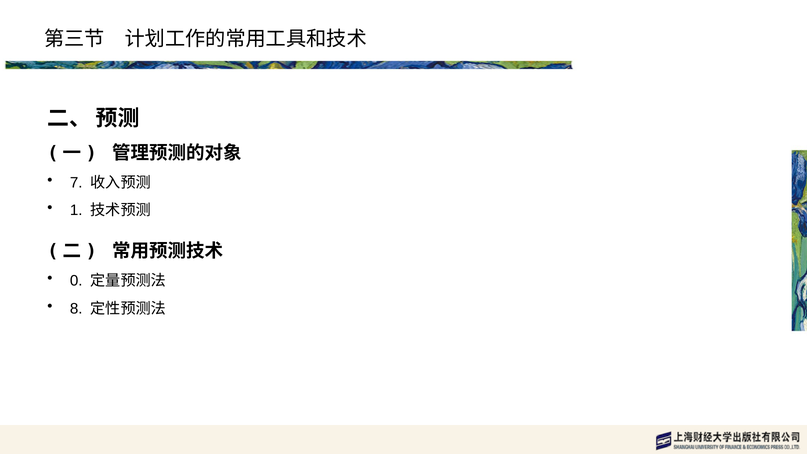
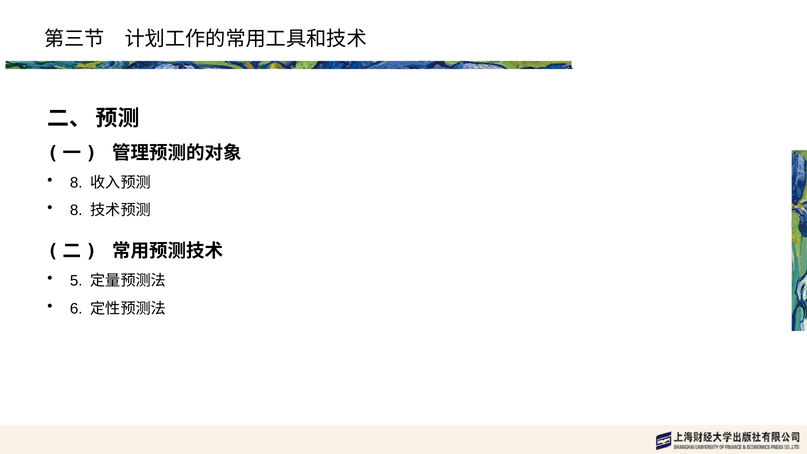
7 at (76, 183): 7 -> 8
1 at (76, 210): 1 -> 8
0: 0 -> 5
8: 8 -> 6
